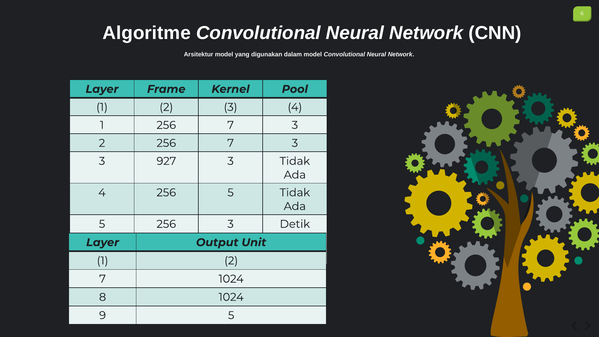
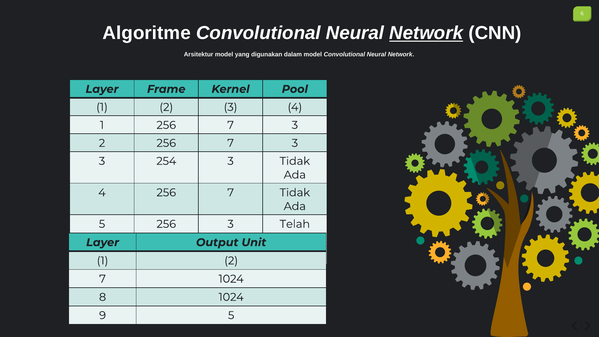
Network at (426, 33) underline: none -> present
927: 927 -> 254
4 256 5: 5 -> 7
Detik: Detik -> Telah
